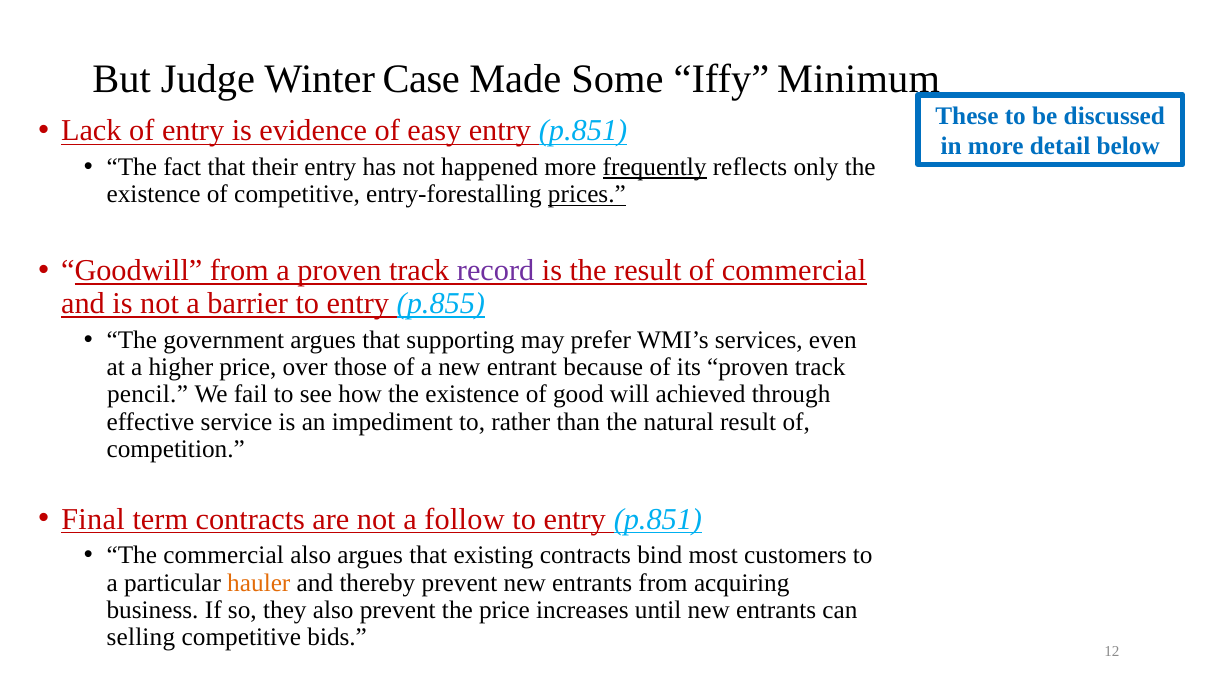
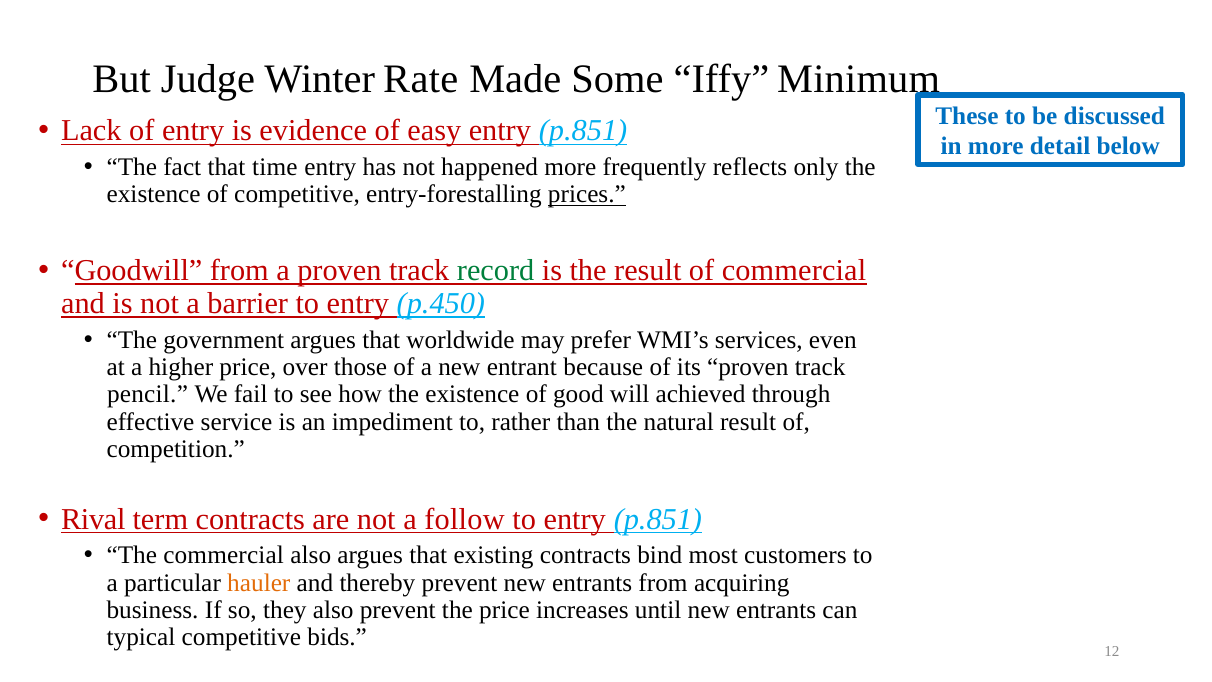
Case: Case -> Rate
their: their -> time
frequently underline: present -> none
record colour: purple -> green
p.855: p.855 -> p.450
supporting: supporting -> worldwide
Final: Final -> Rival
selling: selling -> typical
